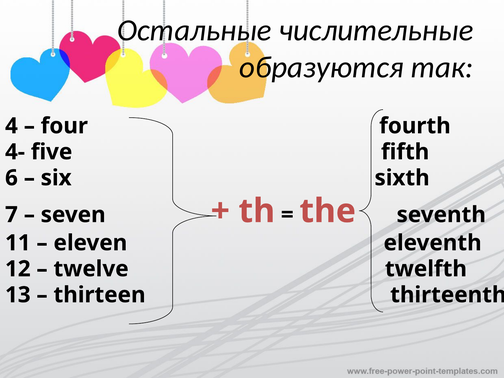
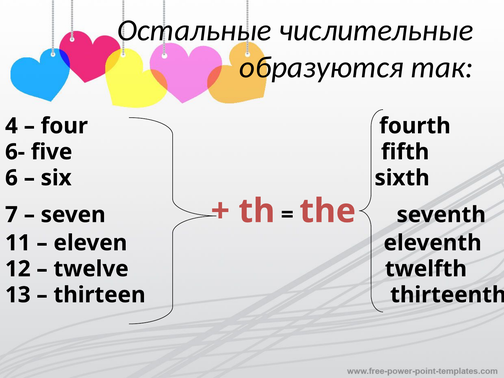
4-: 4- -> 6-
